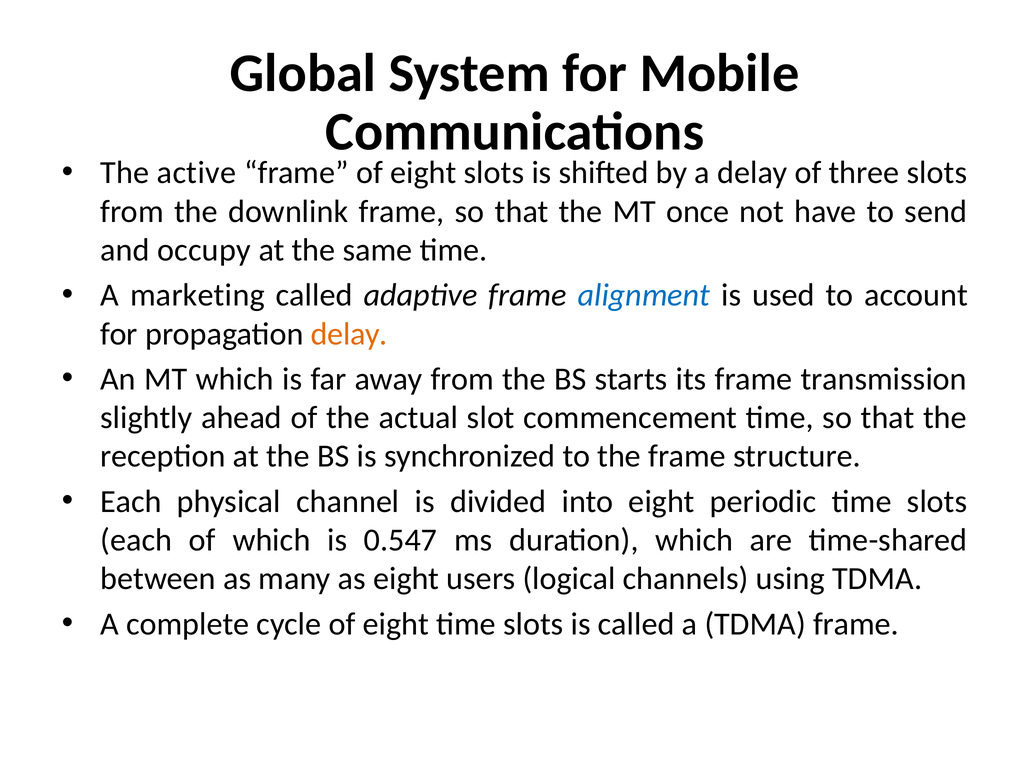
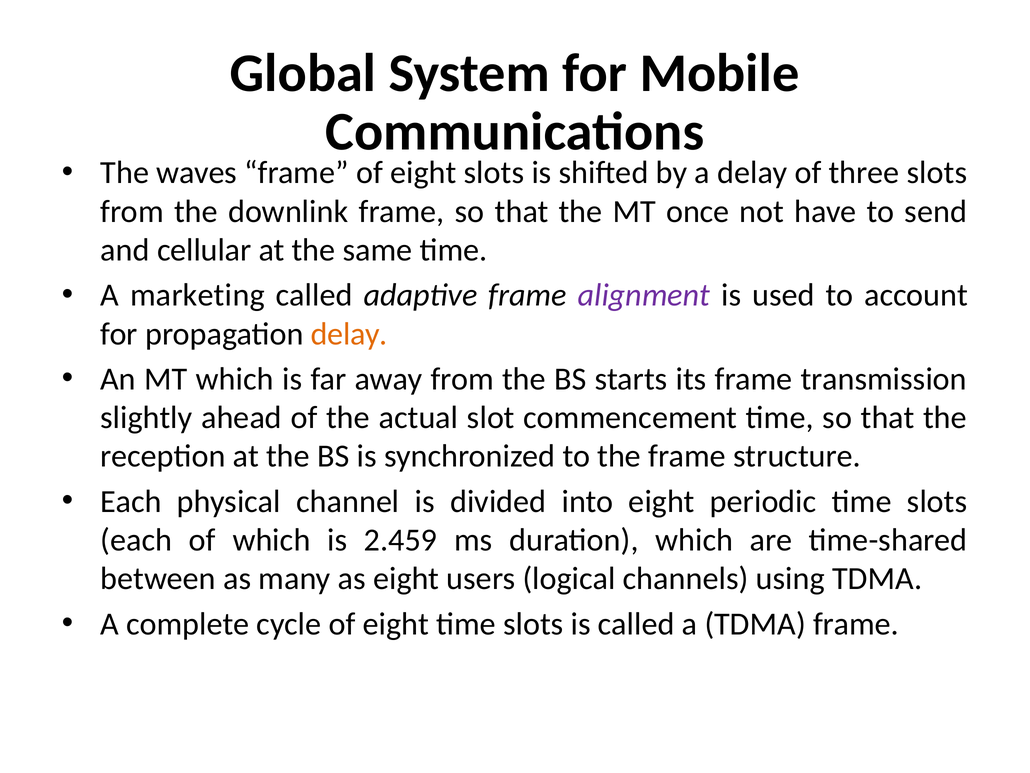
active: active -> waves
occupy: occupy -> cellular
alignment colour: blue -> purple
0.547: 0.547 -> 2.459
